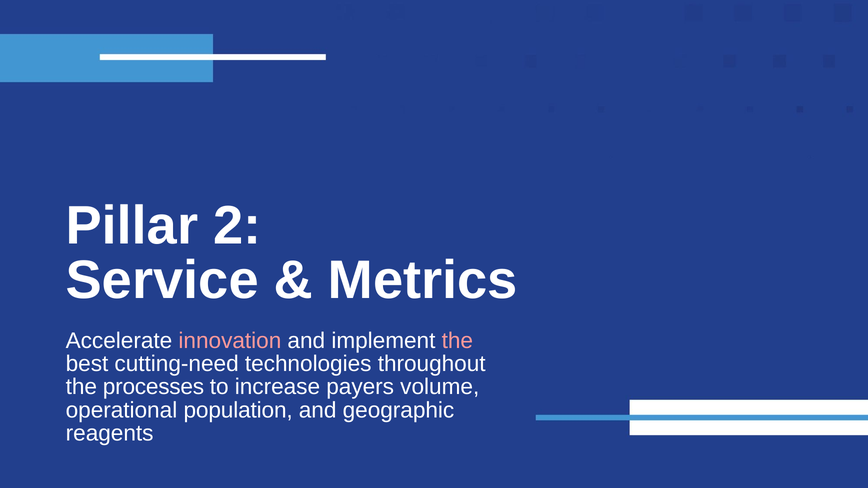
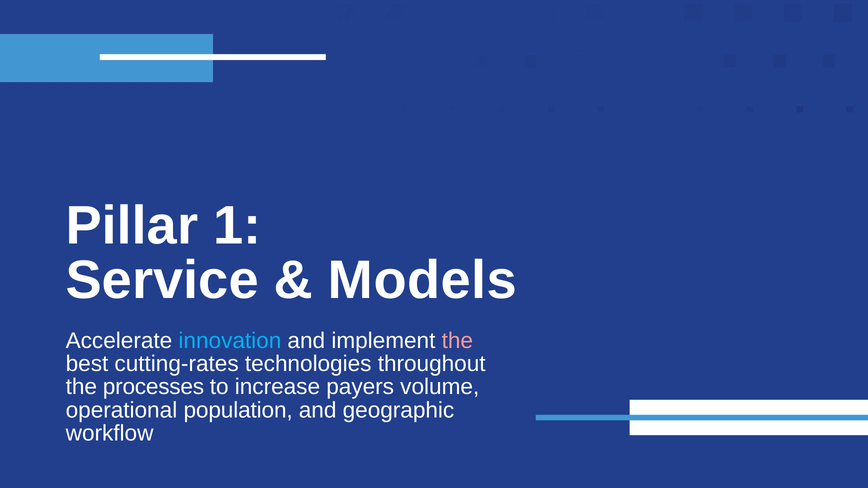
2: 2 -> 1
Metrics: Metrics -> Models
innovation colour: pink -> light blue
cutting-need: cutting-need -> cutting-rates
reagents: reagents -> workflow
